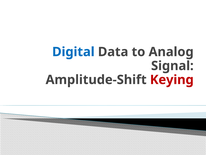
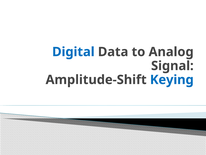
Keying colour: red -> blue
